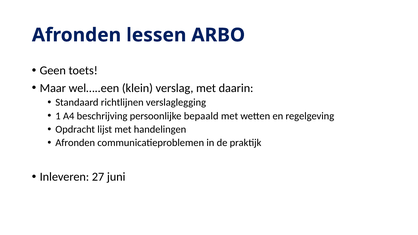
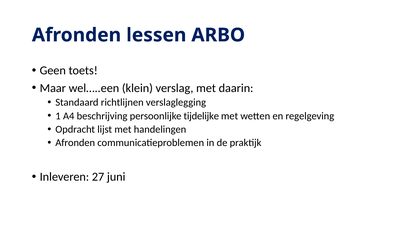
bepaald: bepaald -> tijdelijke
